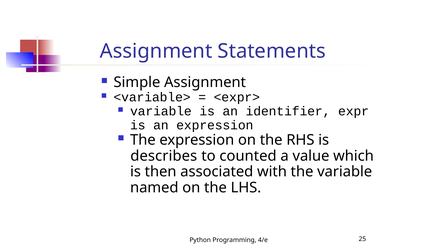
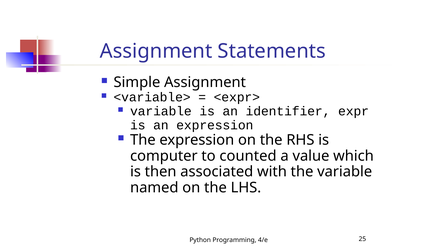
describes: describes -> computer
